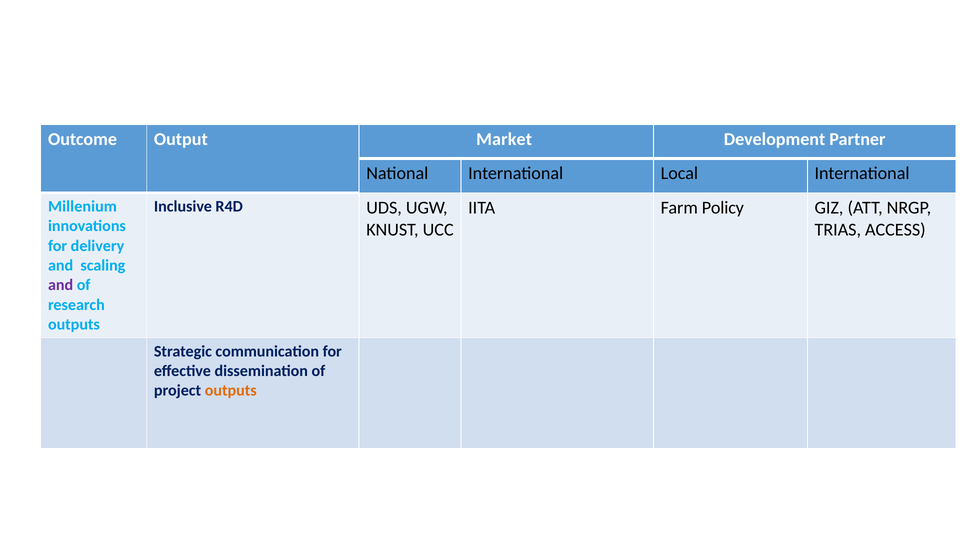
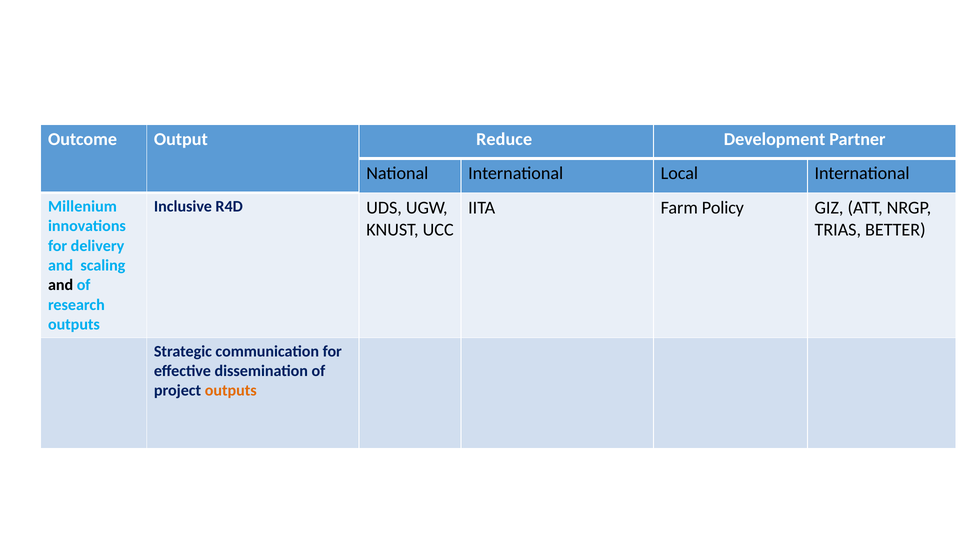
Market: Market -> Reduce
ACCESS: ACCESS -> BETTER
and at (61, 285) colour: purple -> black
